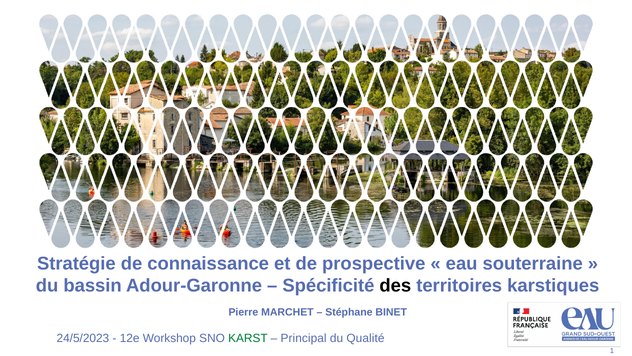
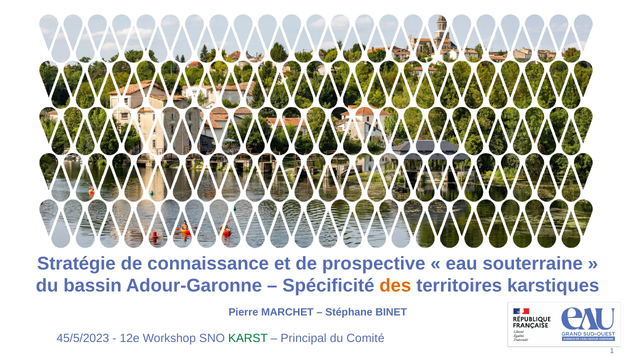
des colour: black -> orange
24/5/2023: 24/5/2023 -> 45/5/2023
Qualité: Qualité -> Comité
